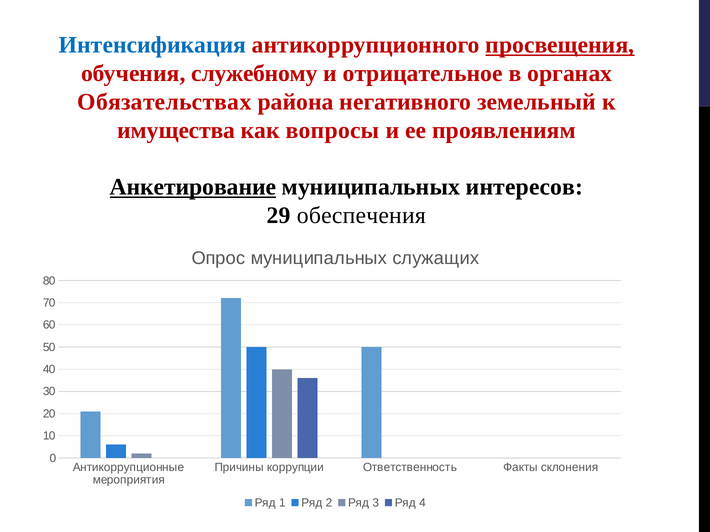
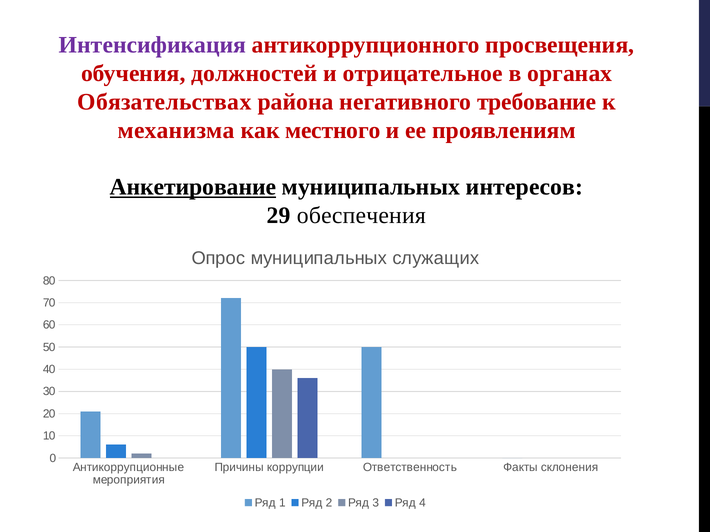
Интенсификация colour: blue -> purple
просвещения underline: present -> none
служебному: служебному -> должностей
земельный: земельный -> требование
имущества: имущества -> механизма
вопросы: вопросы -> местного
